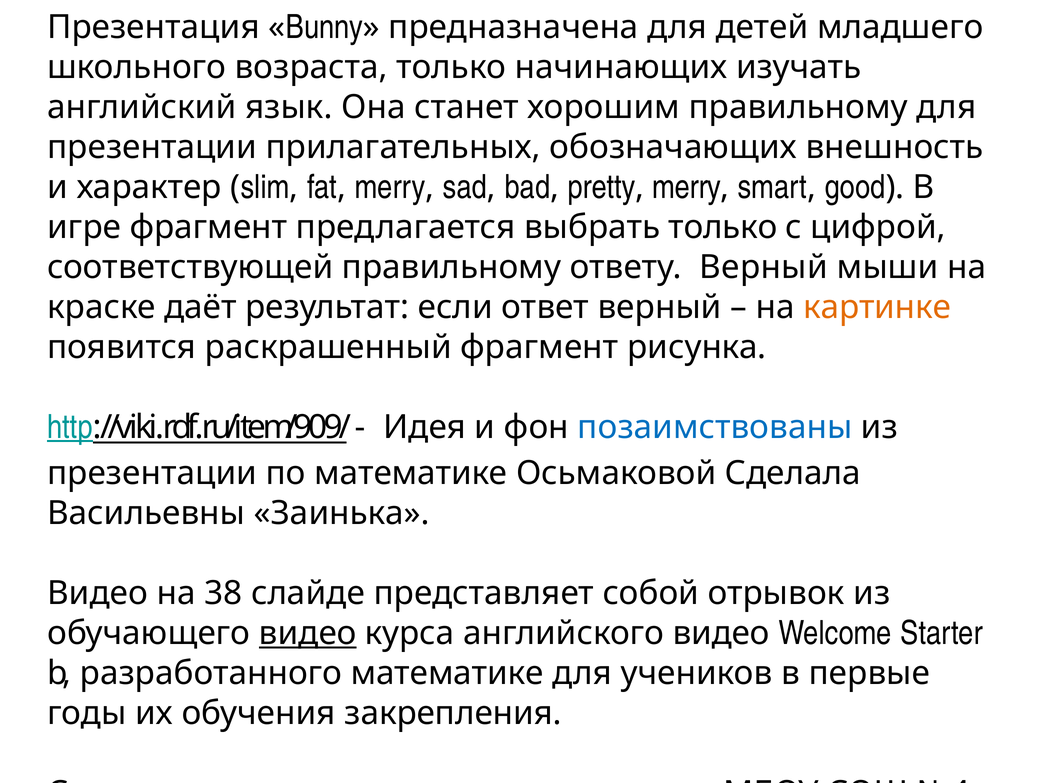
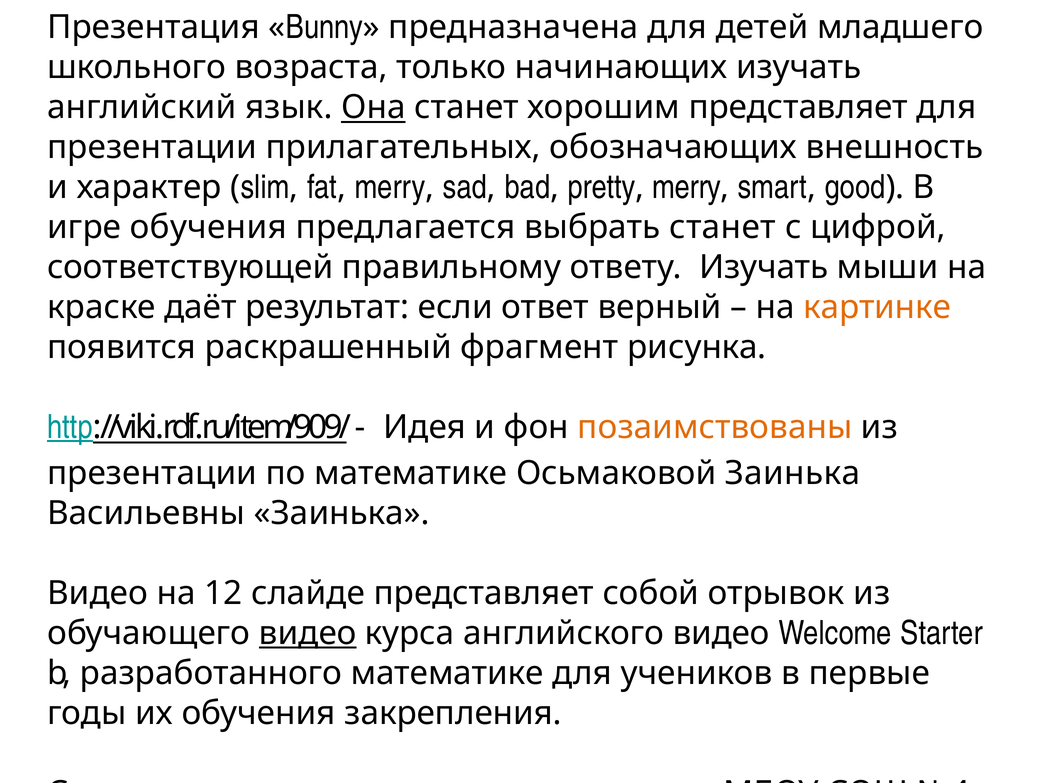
Она underline: none -> present
хорошим правильному: правильному -> представляет
игре фрагмент: фрагмент -> обучения
выбрать только: только -> станет
ответу Верный: Верный -> Изучать
позаимствованы colour: blue -> orange
Осьмаковой Сделала: Сделала -> Заинька
38: 38 -> 12
